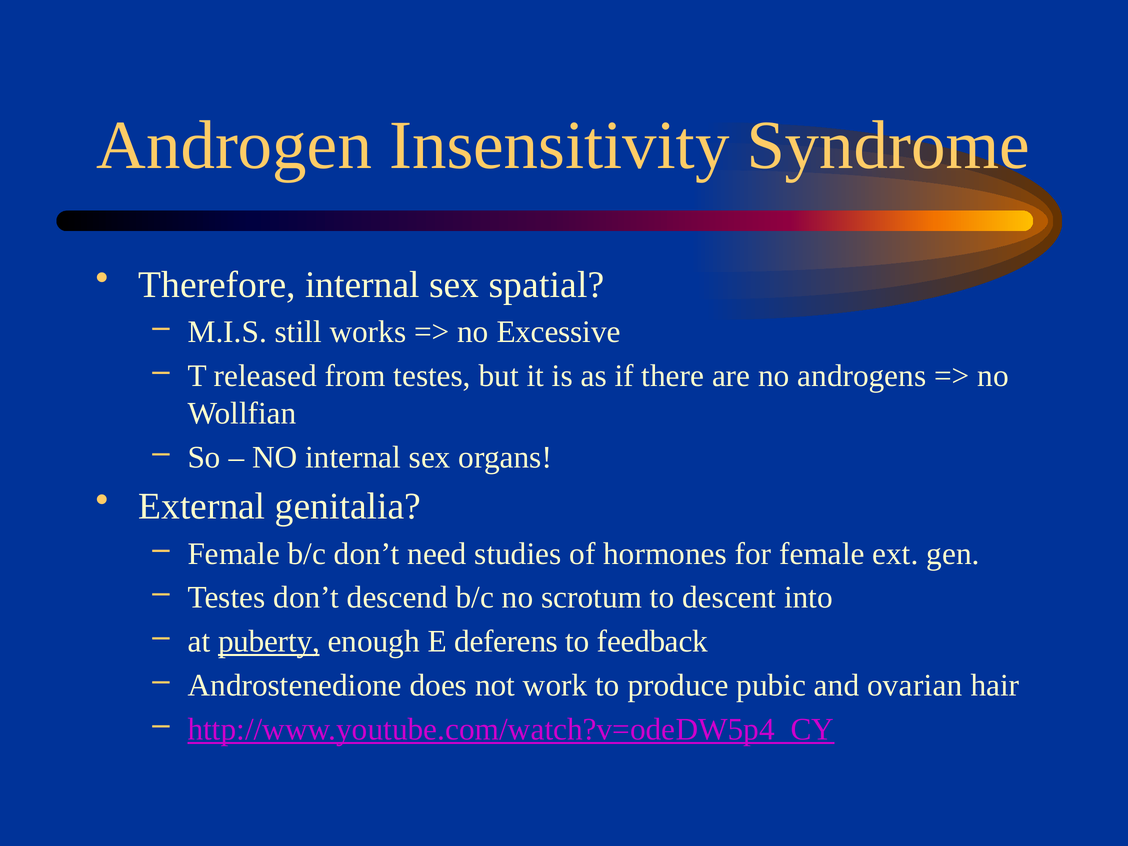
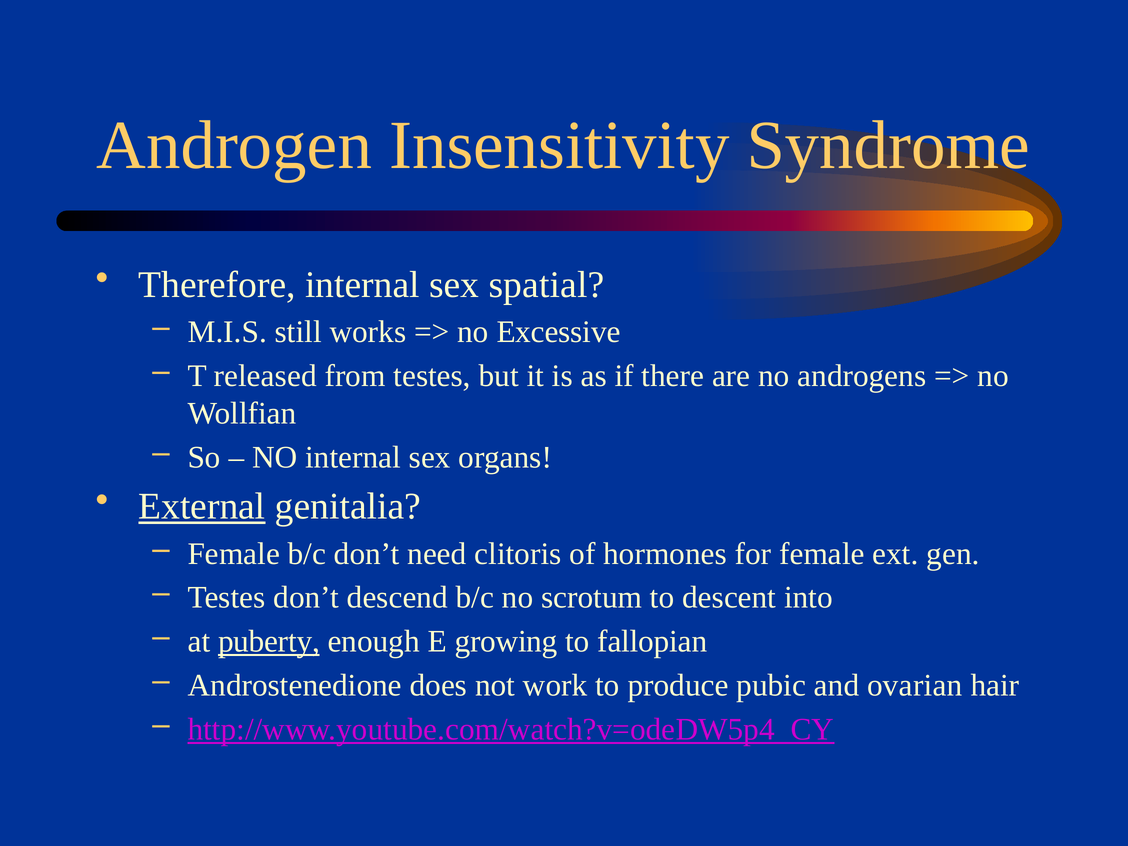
External underline: none -> present
studies: studies -> clitoris
deferens: deferens -> growing
feedback: feedback -> fallopian
